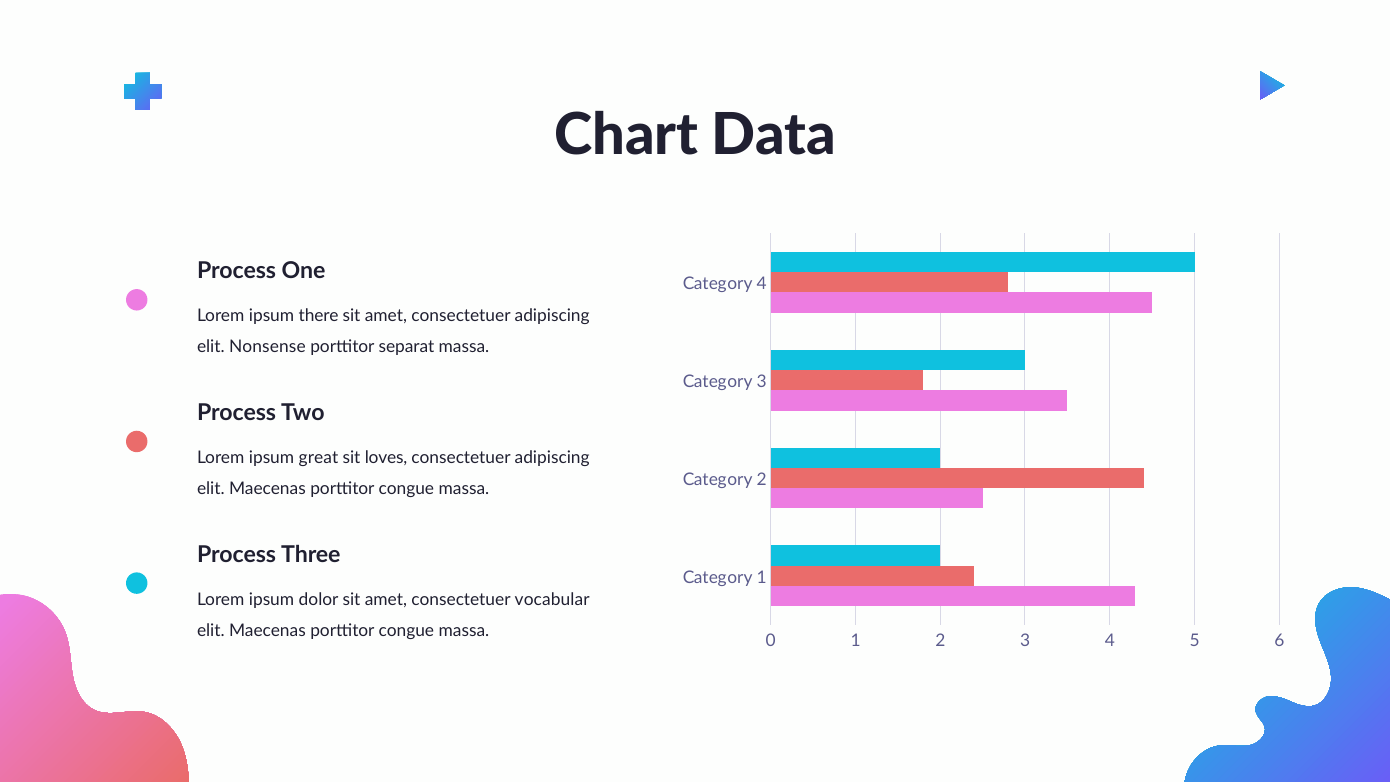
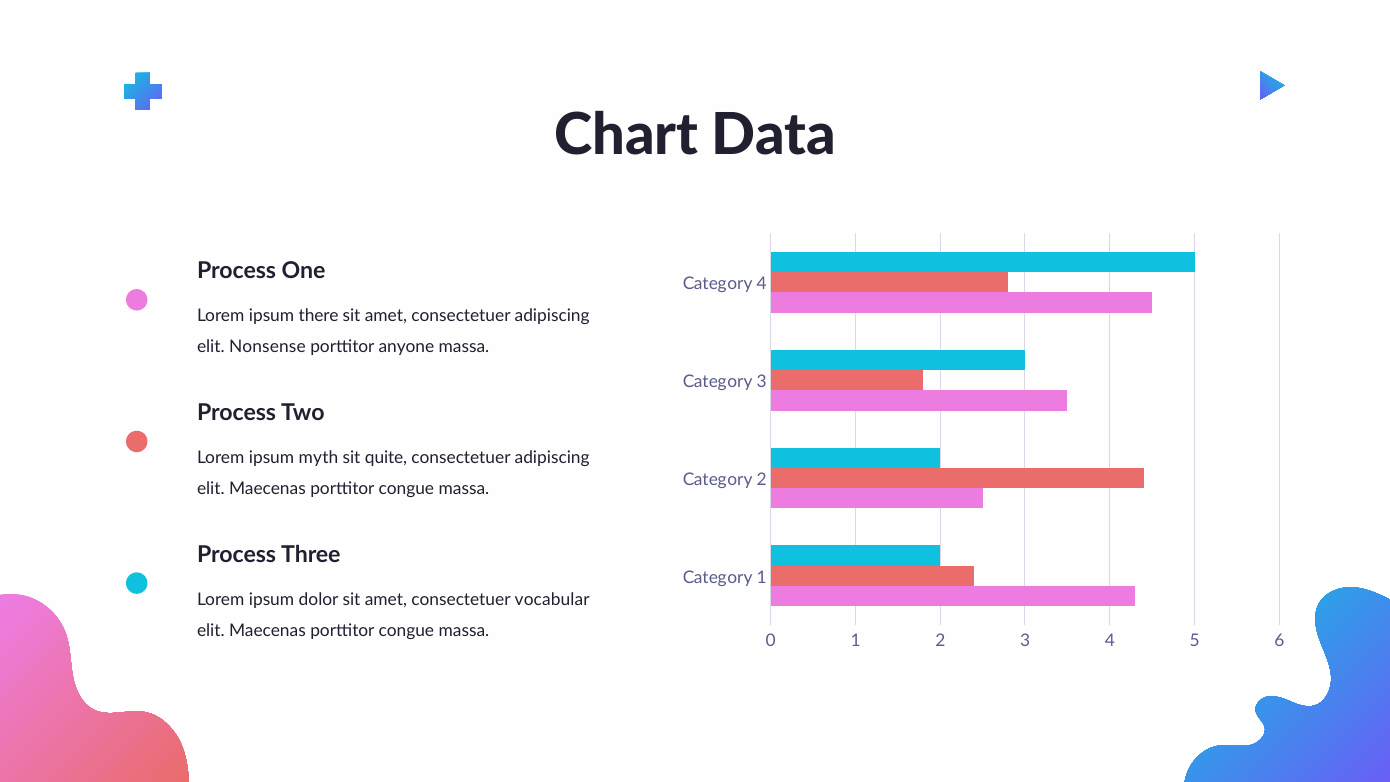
separat: separat -> anyone
great: great -> myth
loves: loves -> quite
